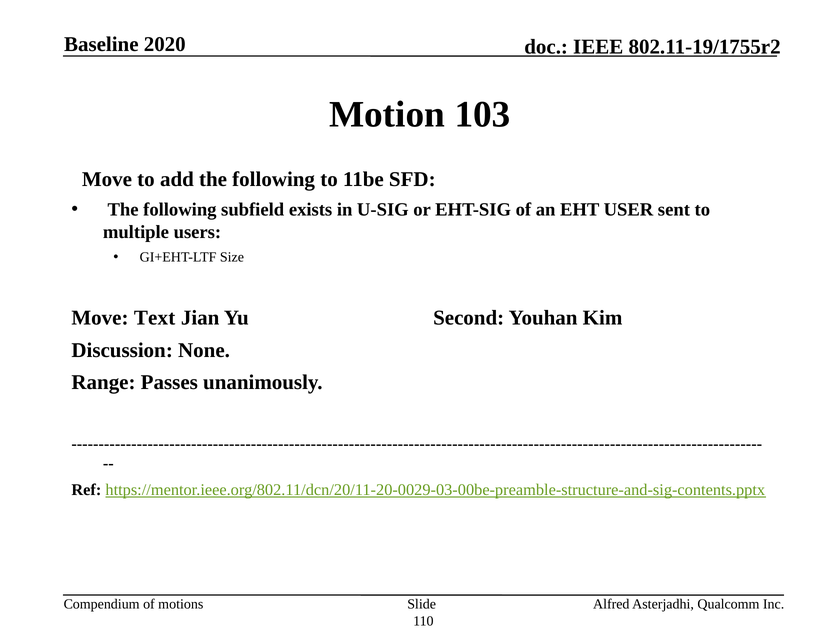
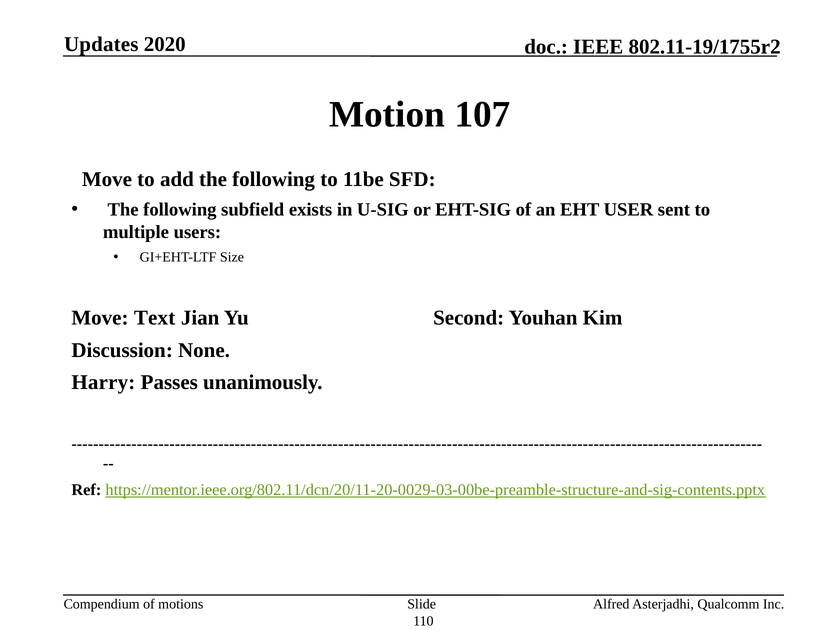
Baseline: Baseline -> Updates
103: 103 -> 107
Range: Range -> Harry
